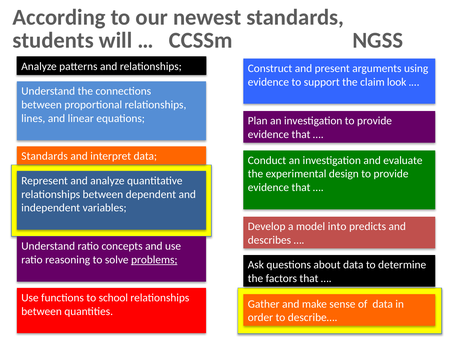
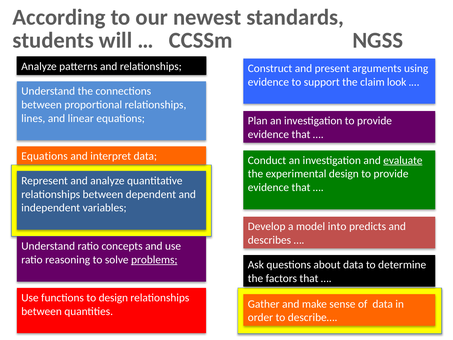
Standards at (45, 156): Standards -> Equations
evaluate underline: none -> present
to school: school -> design
